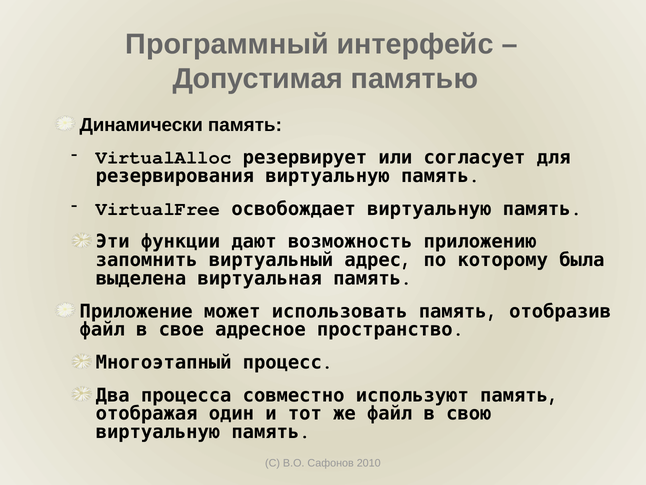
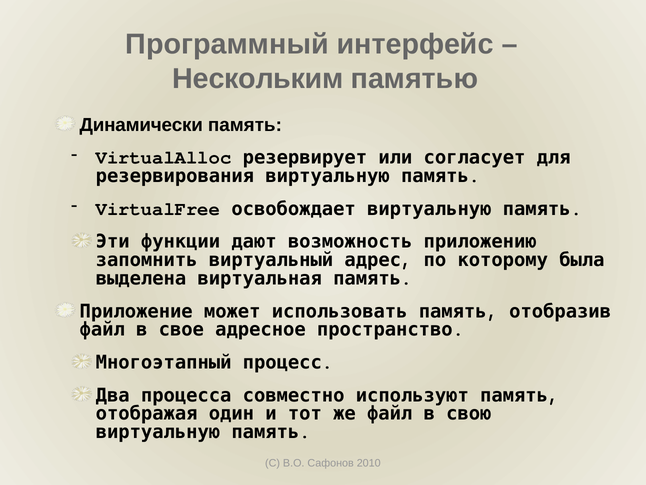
Допустимая: Допустимая -> Нескольким
